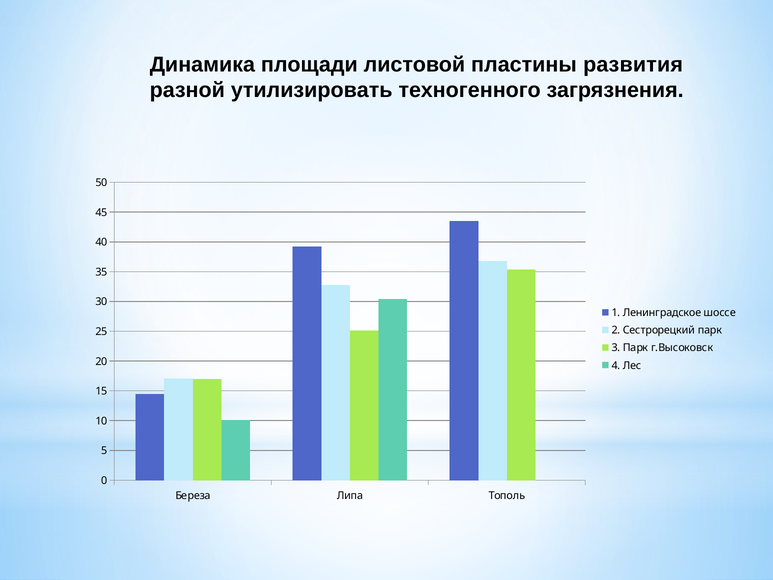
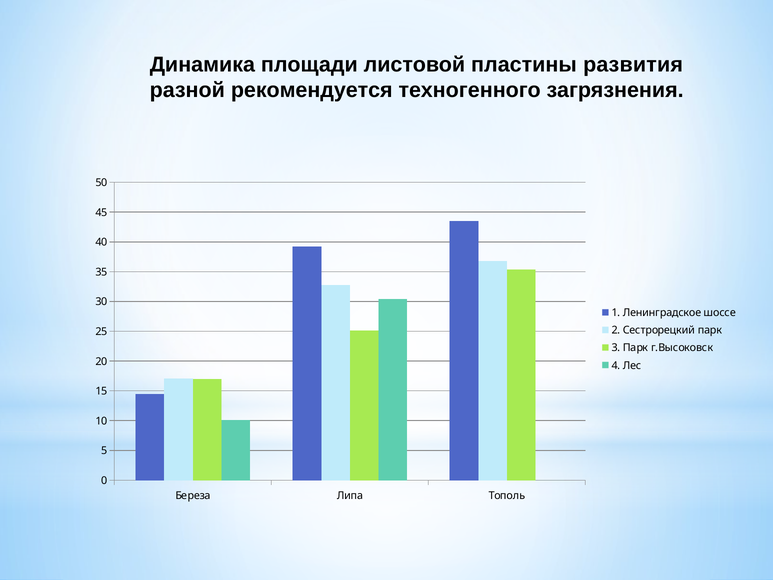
утилизировать: утилизировать -> рекомендуется
